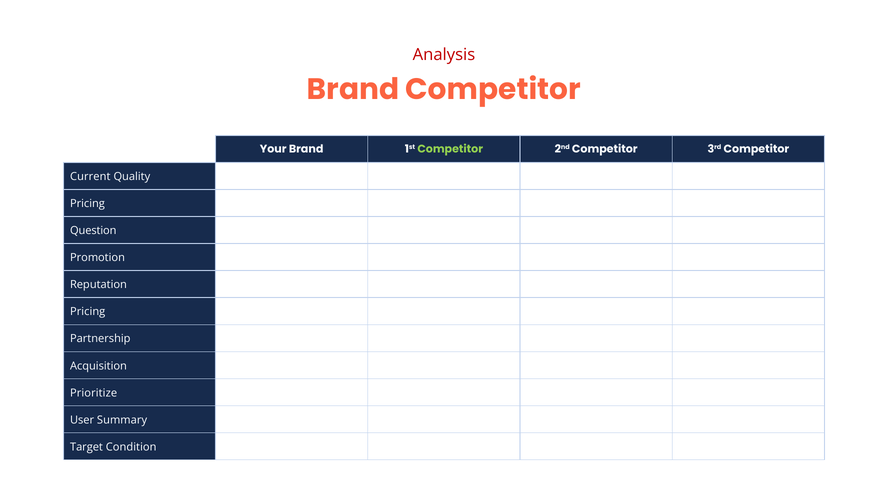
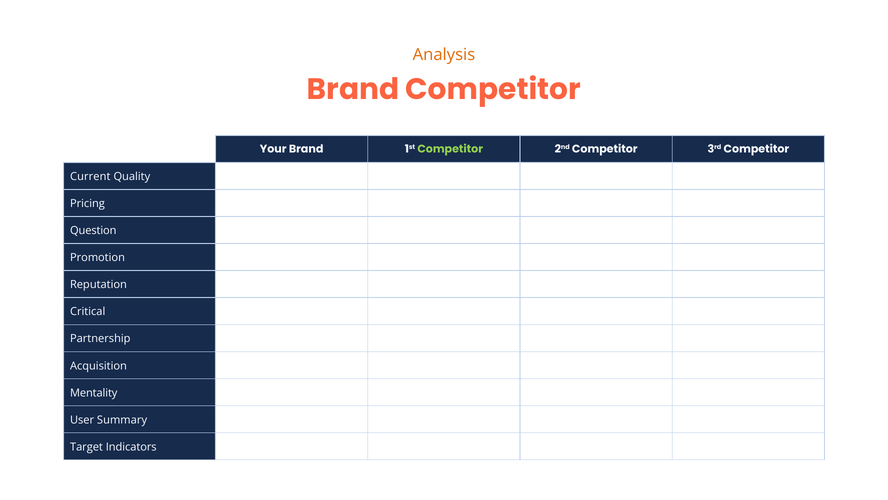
Analysis colour: red -> orange
Pricing at (88, 311): Pricing -> Critical
Prioritize: Prioritize -> Mentality
Condition: Condition -> Indicators
